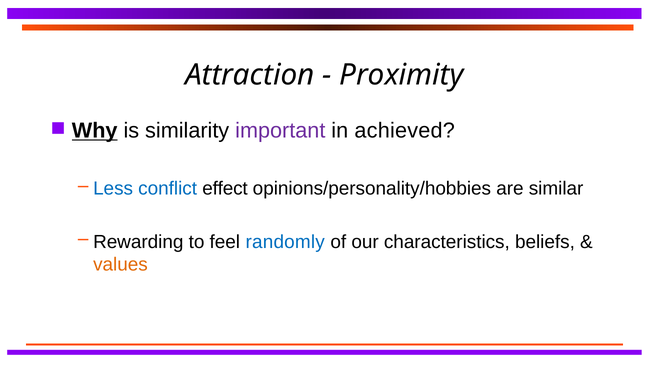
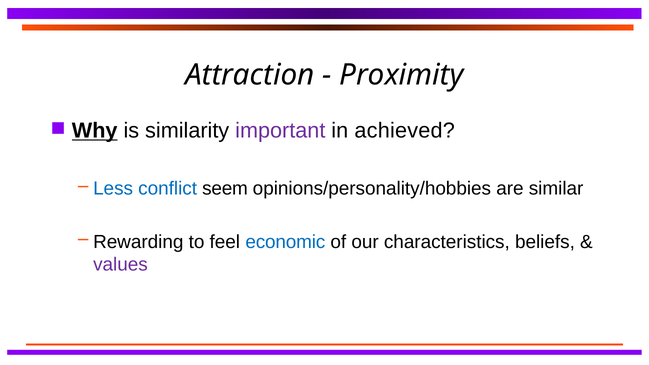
effect: effect -> seem
randomly: randomly -> economic
values colour: orange -> purple
